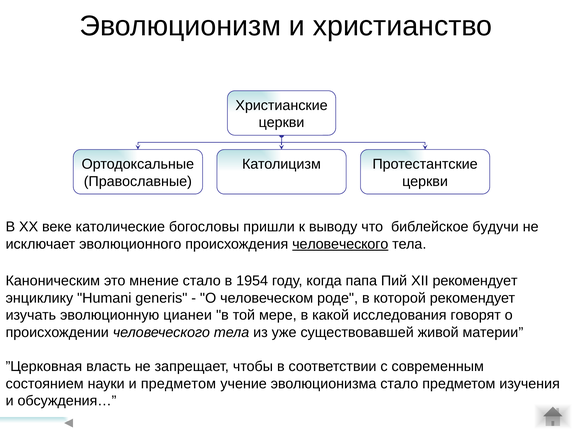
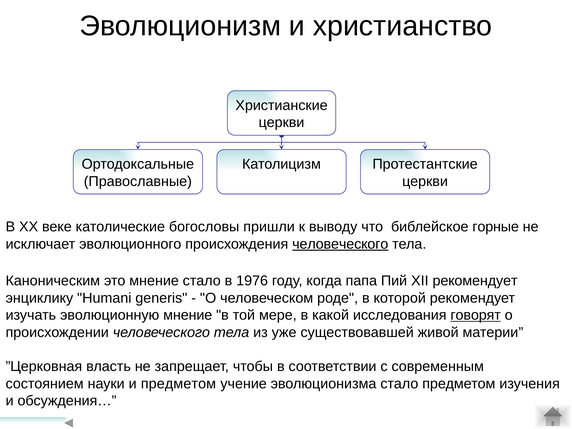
будучи: будучи -> горные
1954: 1954 -> 1976
эволюционную цианеи: цианеи -> мнение
говорят underline: none -> present
